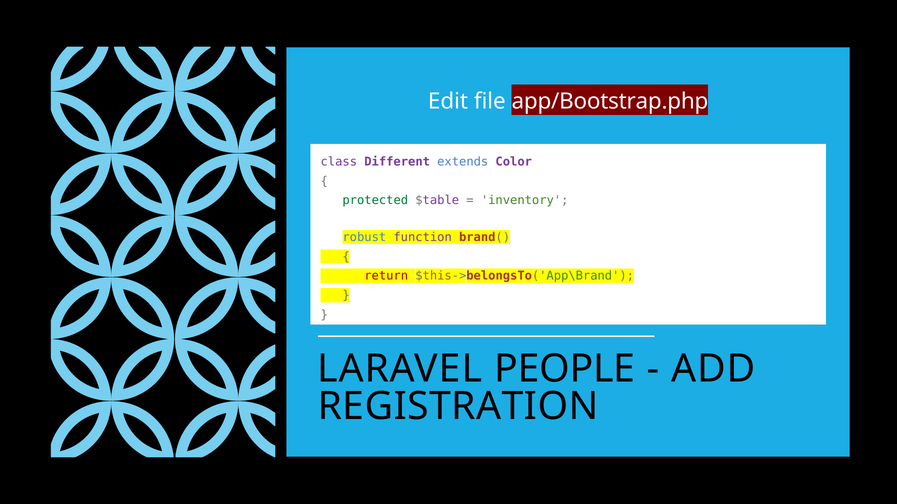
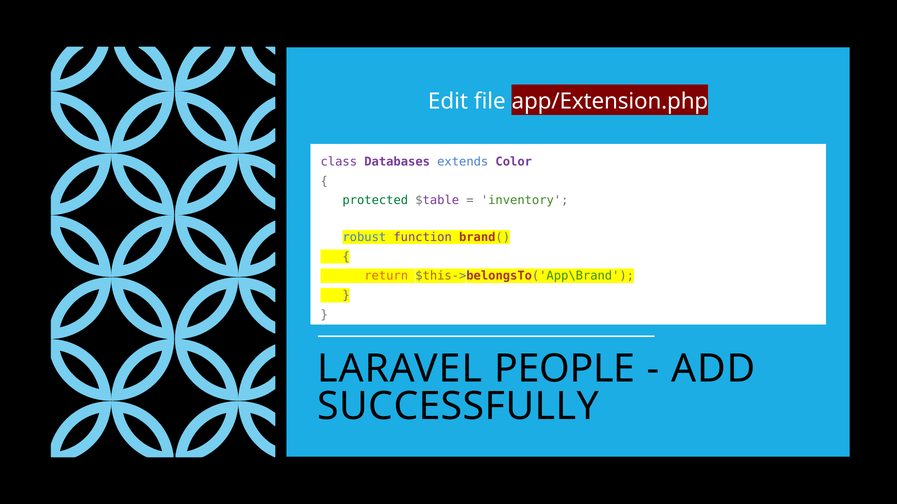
app/Bootstrap.php: app/Bootstrap.php -> app/Extension.php
Different: Different -> Databases
return colour: red -> orange
REGISTRATION: REGISTRATION -> SUCCESSFULLY
